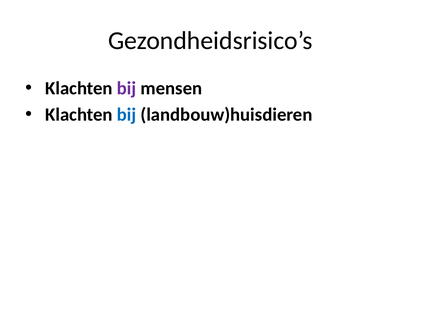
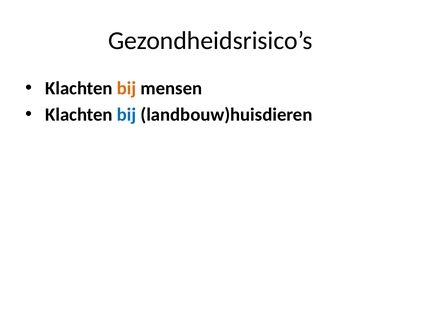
bij at (127, 88) colour: purple -> orange
